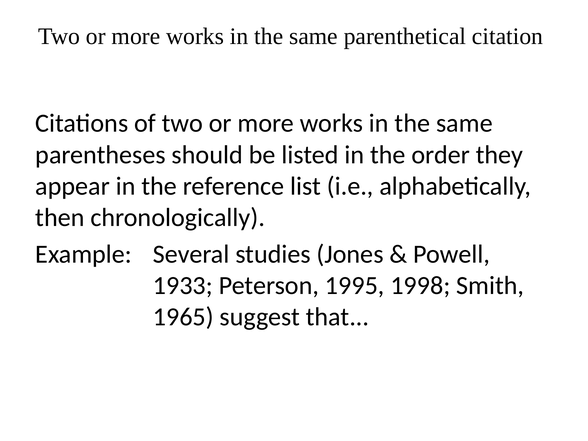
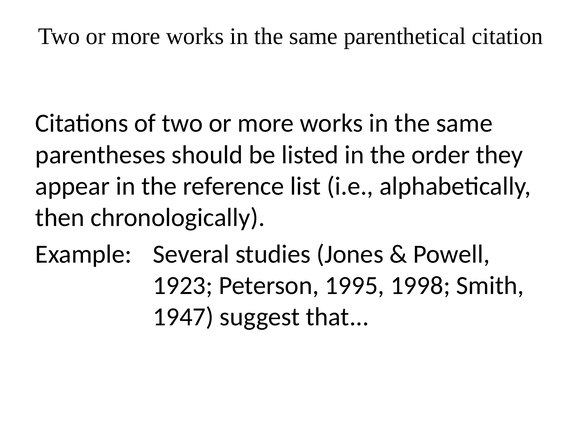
1933: 1933 -> 1923
1965: 1965 -> 1947
